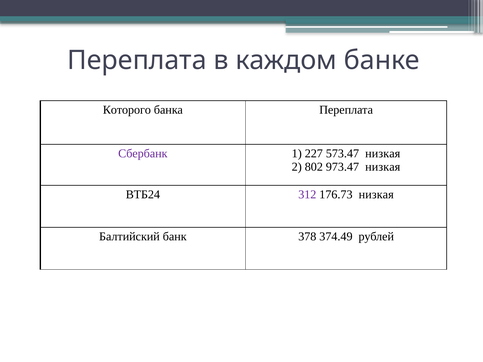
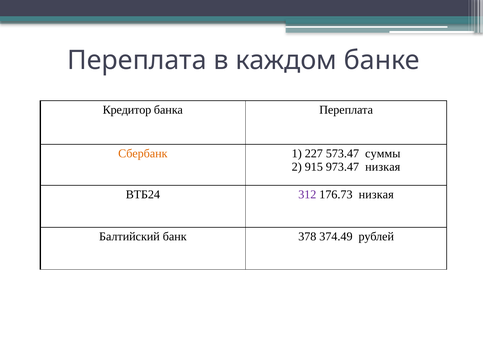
Которого: Которого -> Кредитор
Сбербанк colour: purple -> orange
573.47 низкая: низкая -> суммы
802: 802 -> 915
